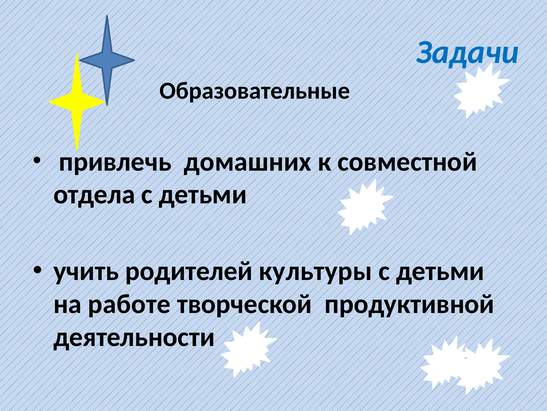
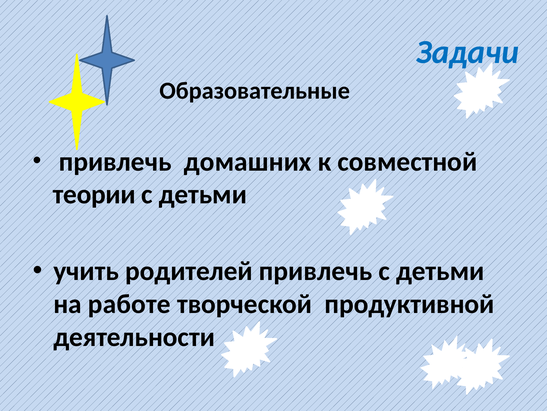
отдела: отдела -> теории
родителей культуры: культуры -> привлечь
